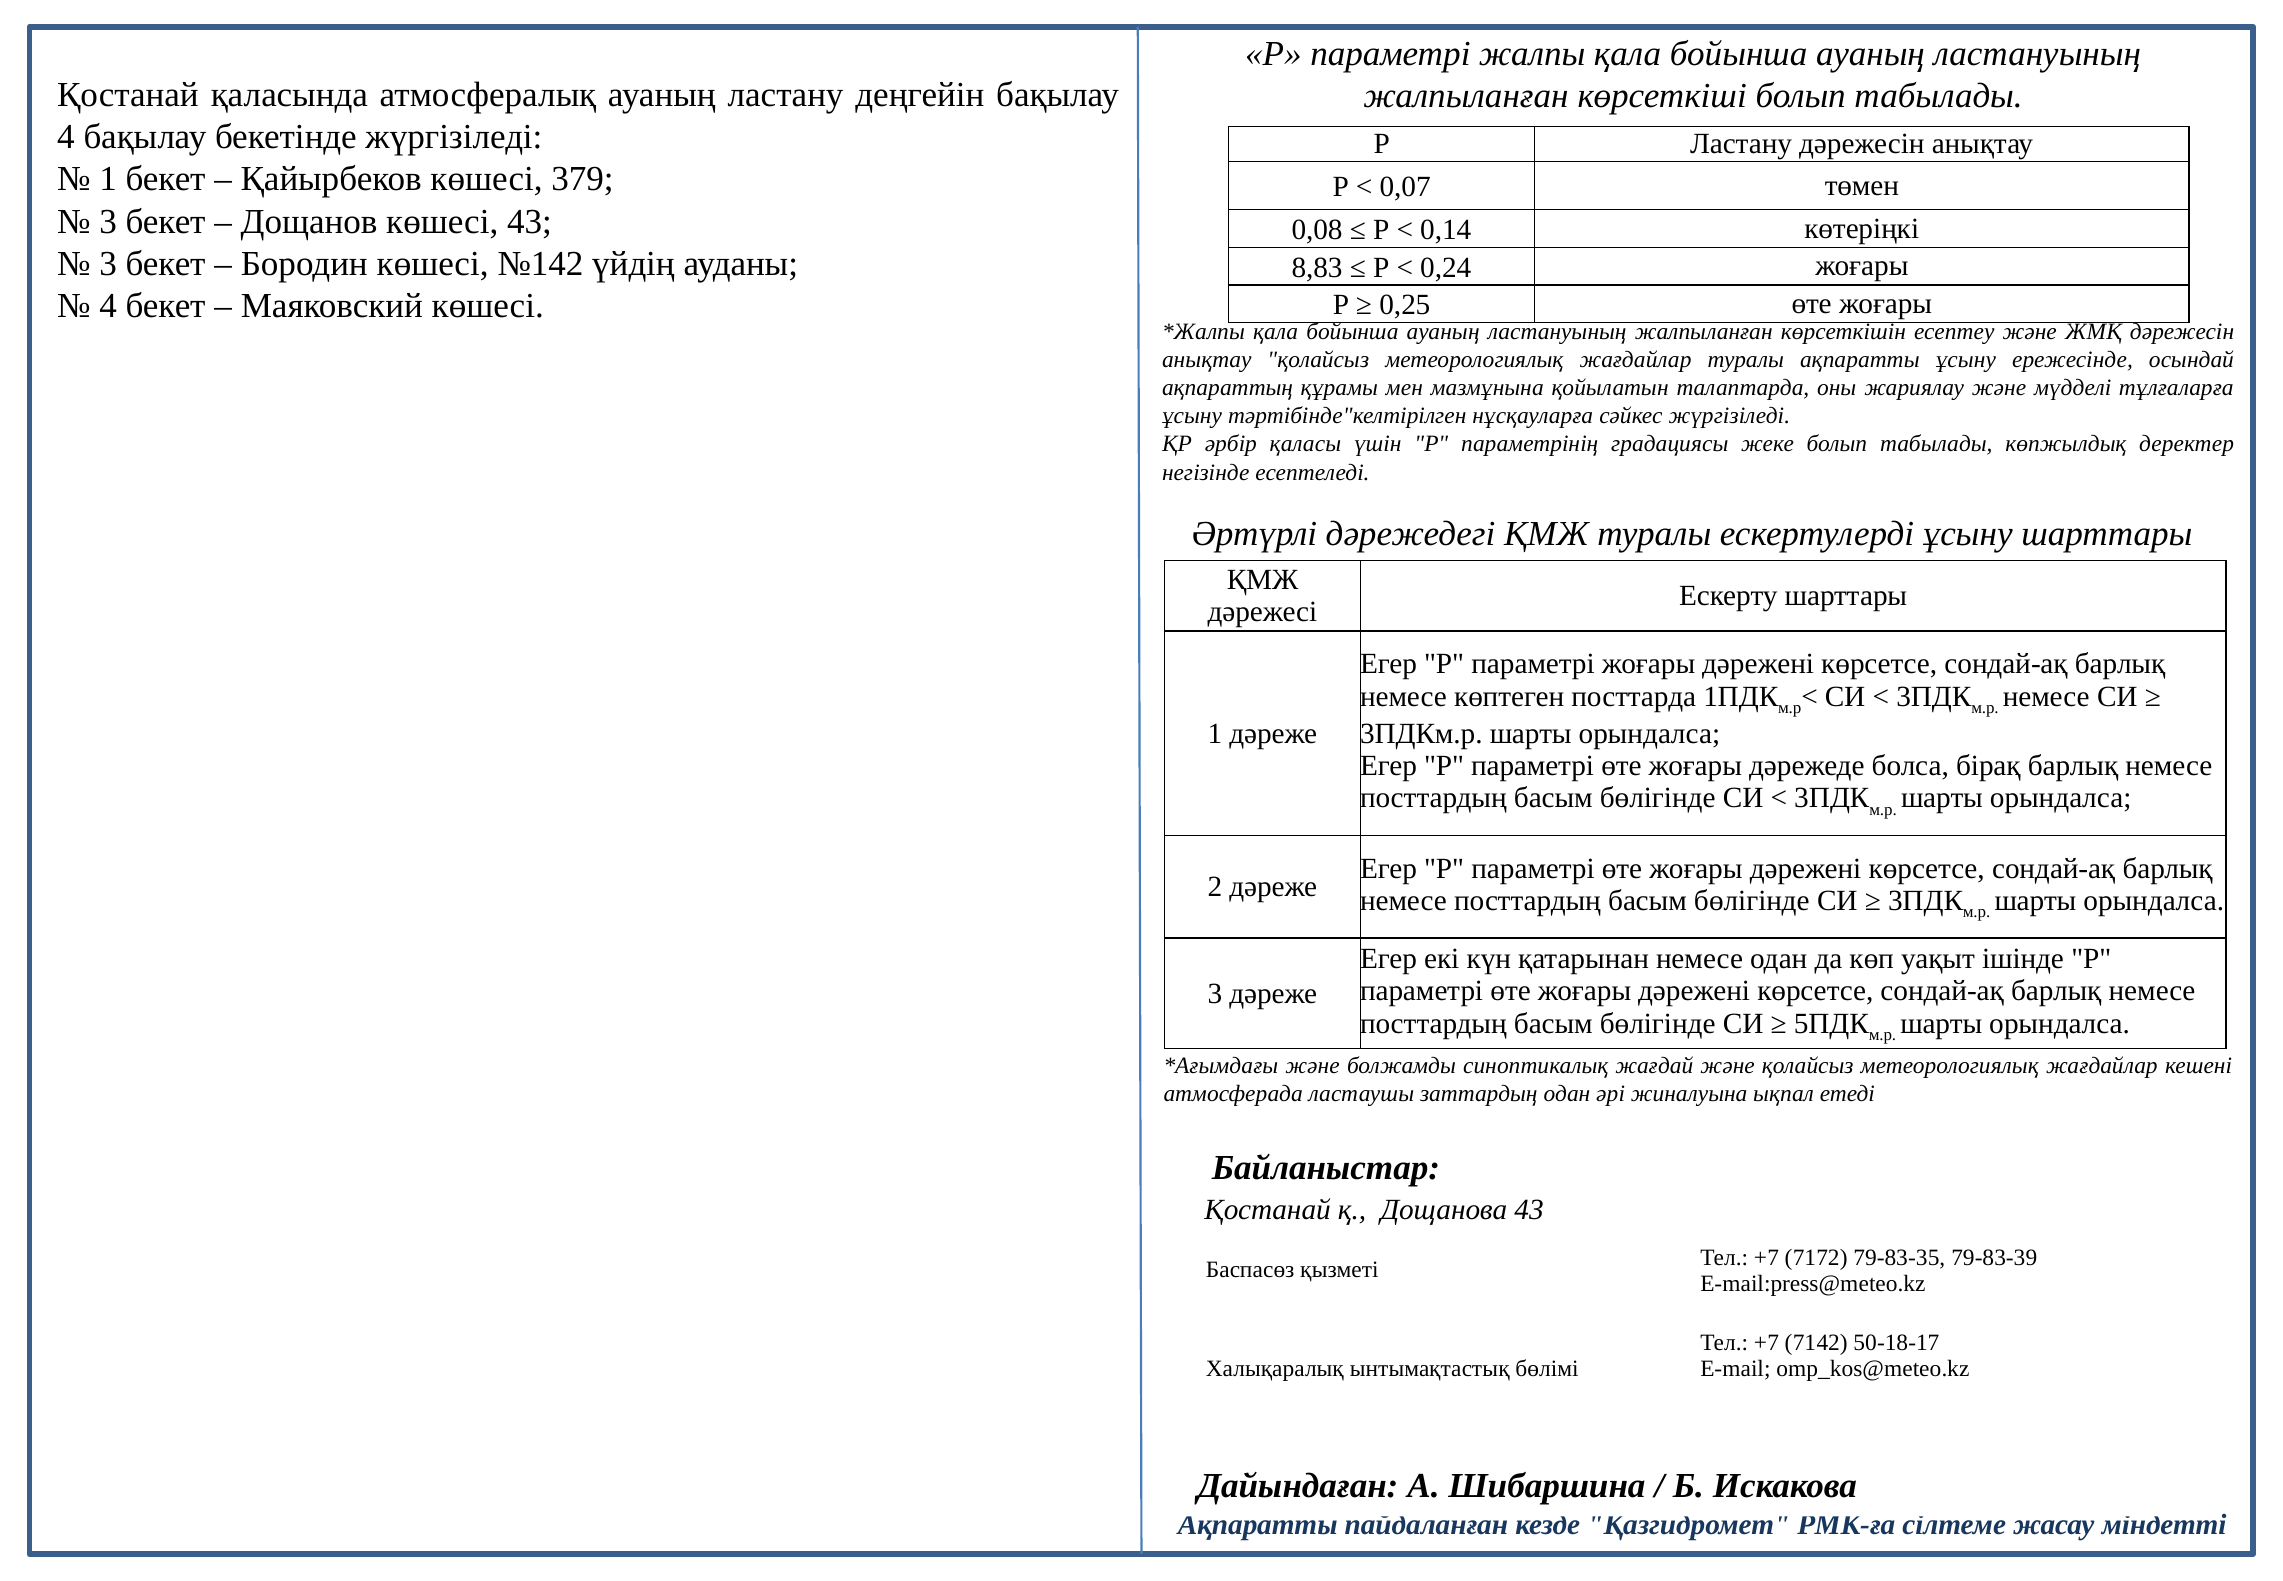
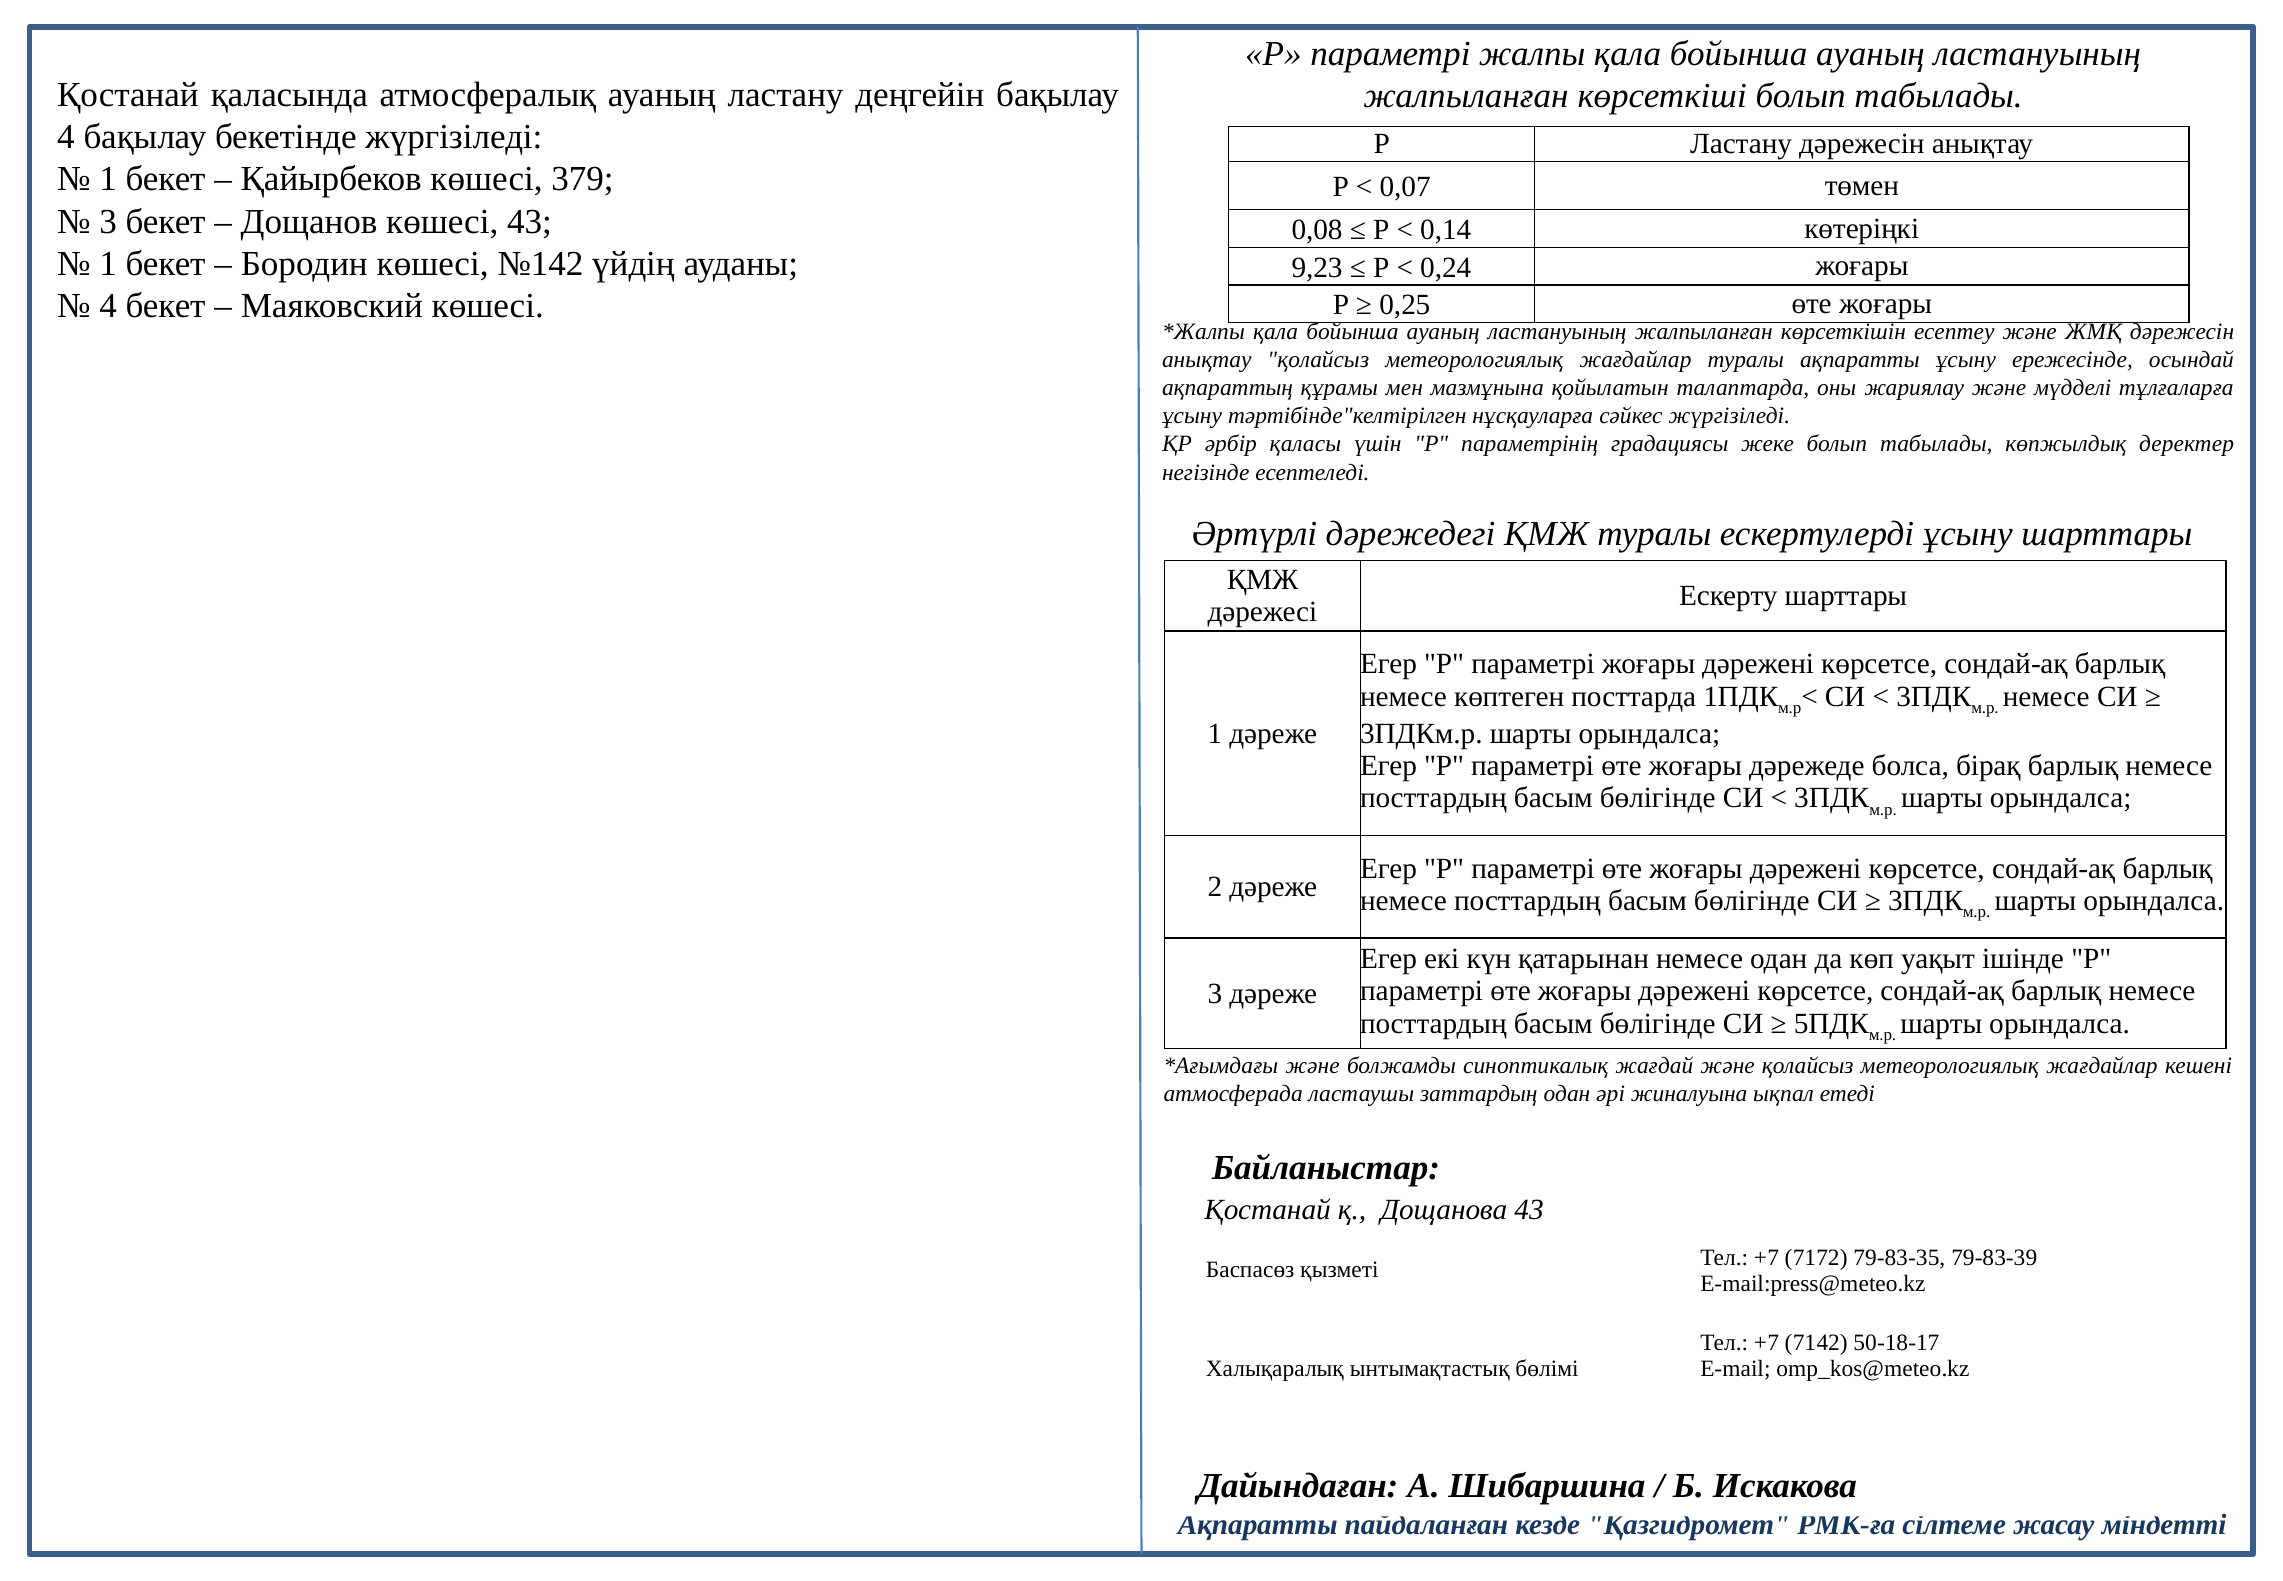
3 at (108, 264): 3 -> 1
8,83: 8,83 -> 9,23
